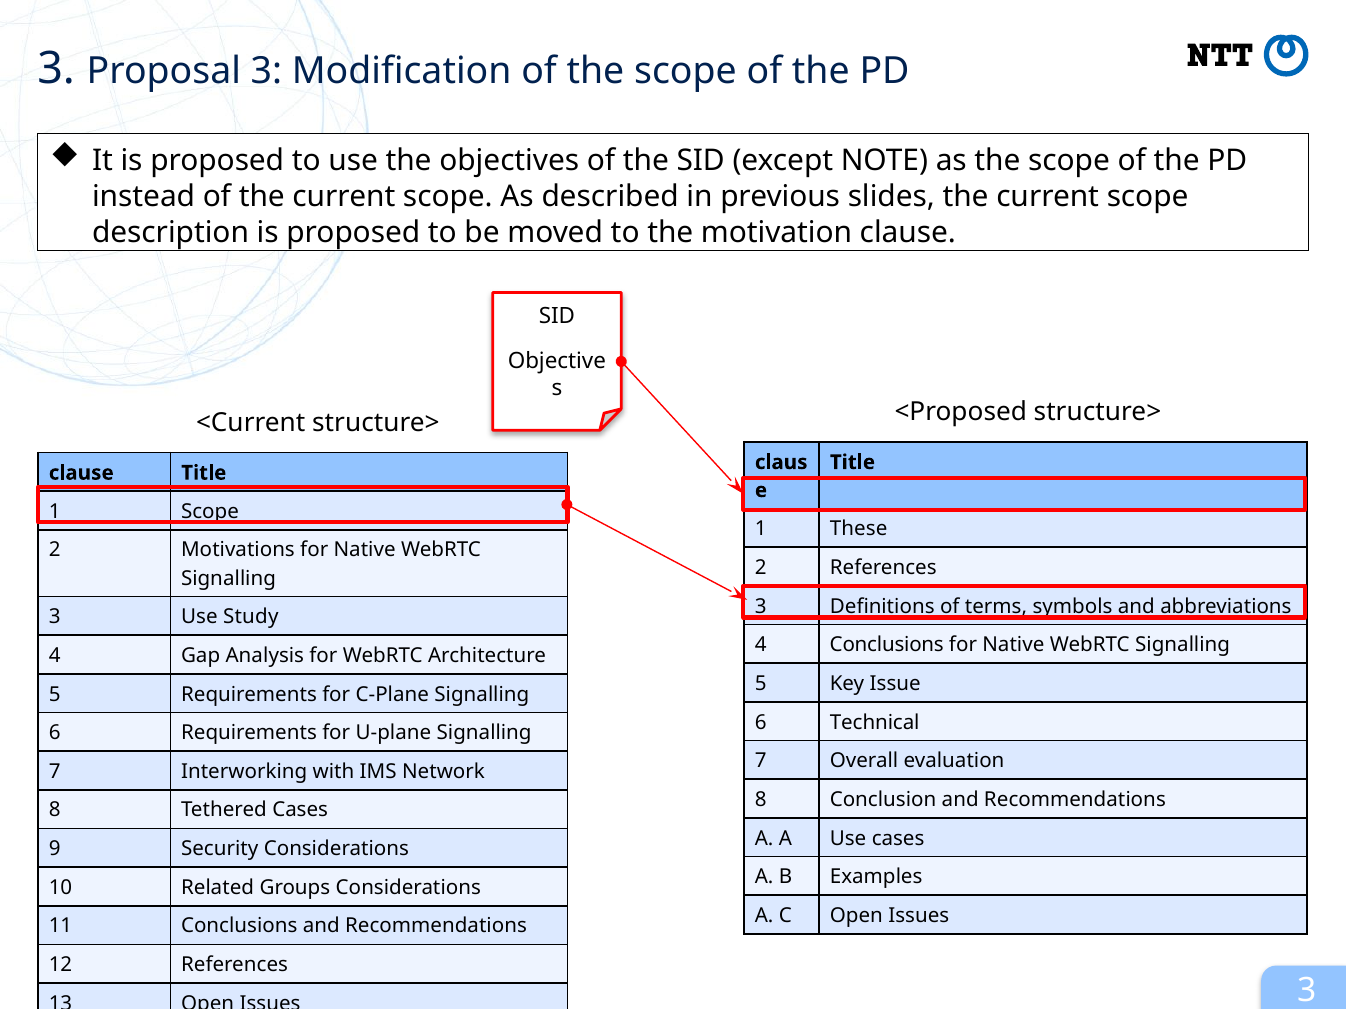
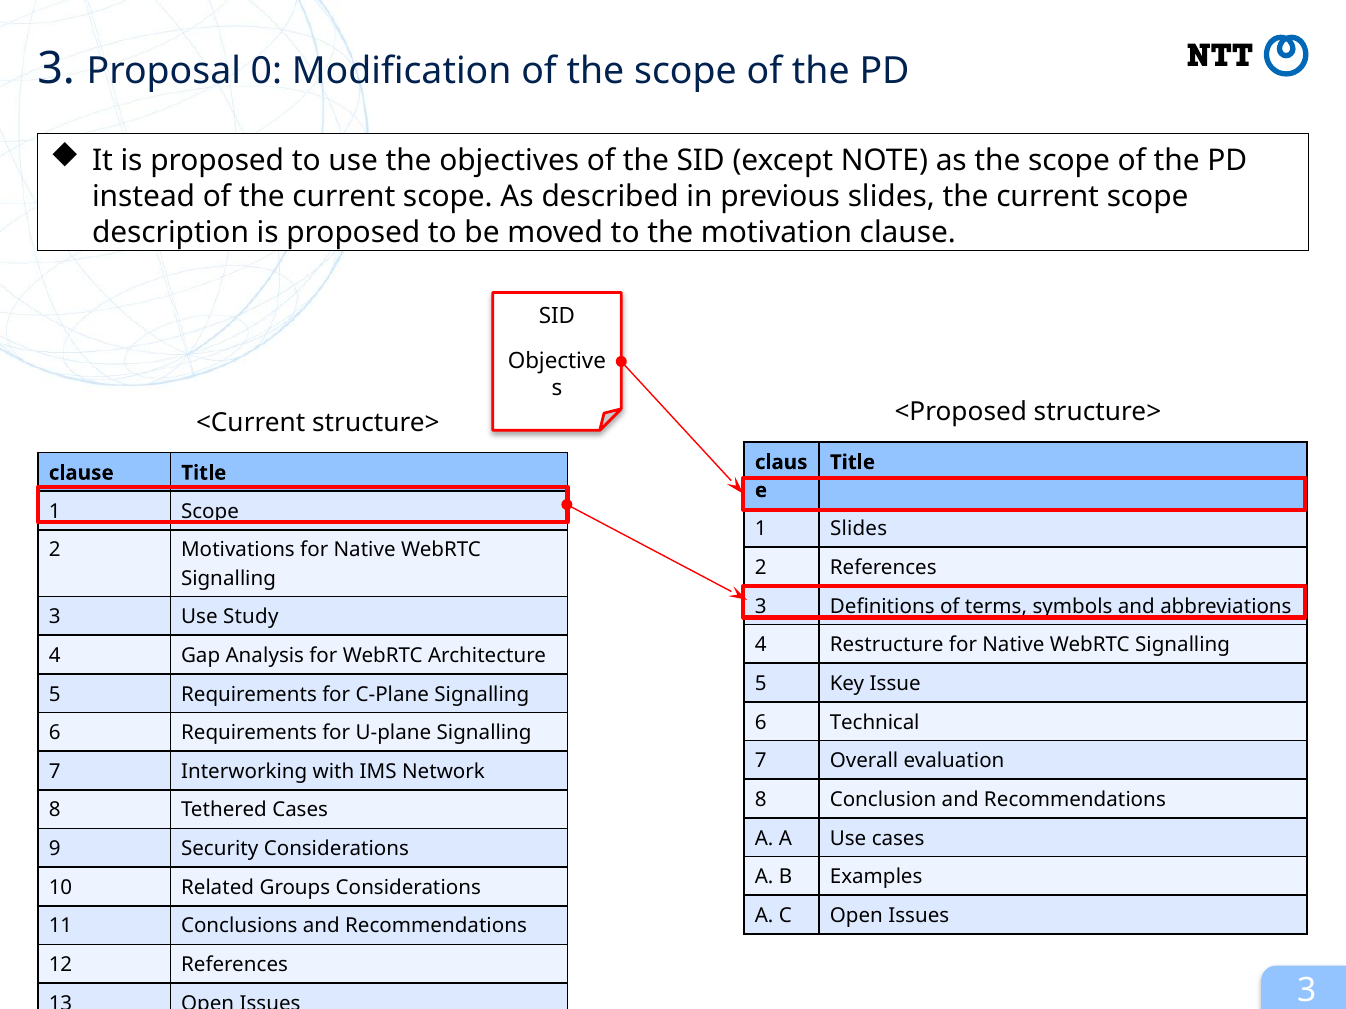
Proposal 3: 3 -> 0
1 These: These -> Slides
4 Conclusions: Conclusions -> Restructure
